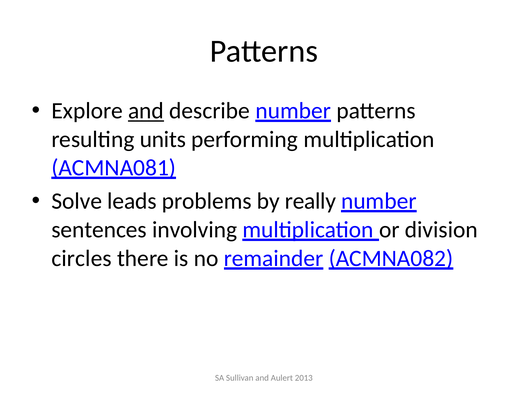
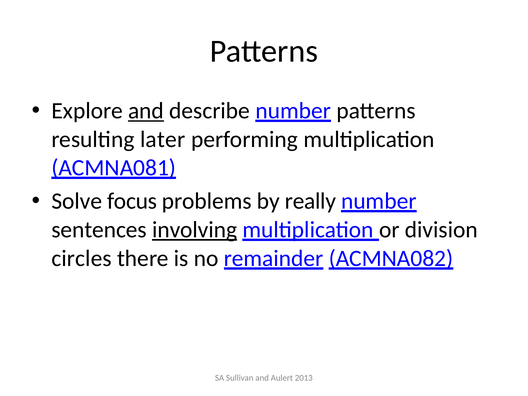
units: units -> later
leads: leads -> focus
involving underline: none -> present
